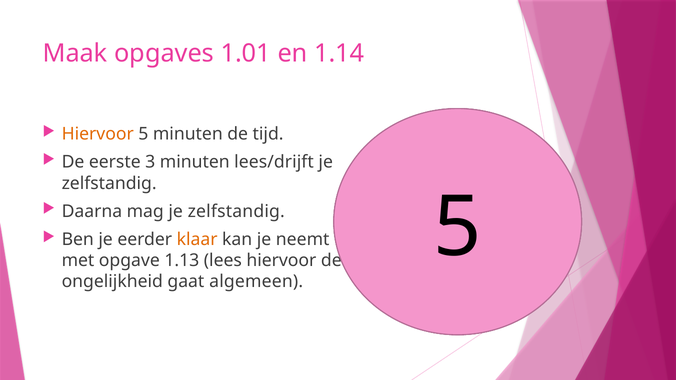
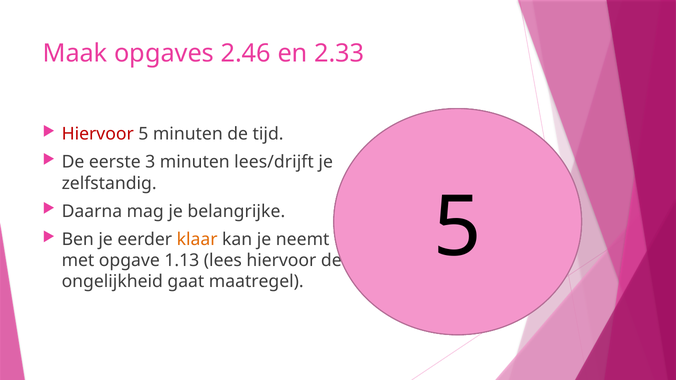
1.01: 1.01 -> 2.46
1.14: 1.14 -> 2.33
Hiervoor at (98, 134) colour: orange -> red
mag je zelfstandig: zelfstandig -> belangrijke
algemeen: algemeen -> maatregel
